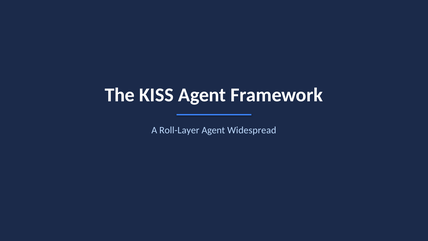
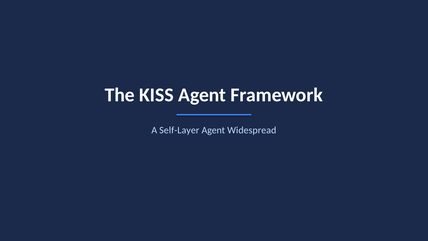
Roll-Layer: Roll-Layer -> Self-Layer
